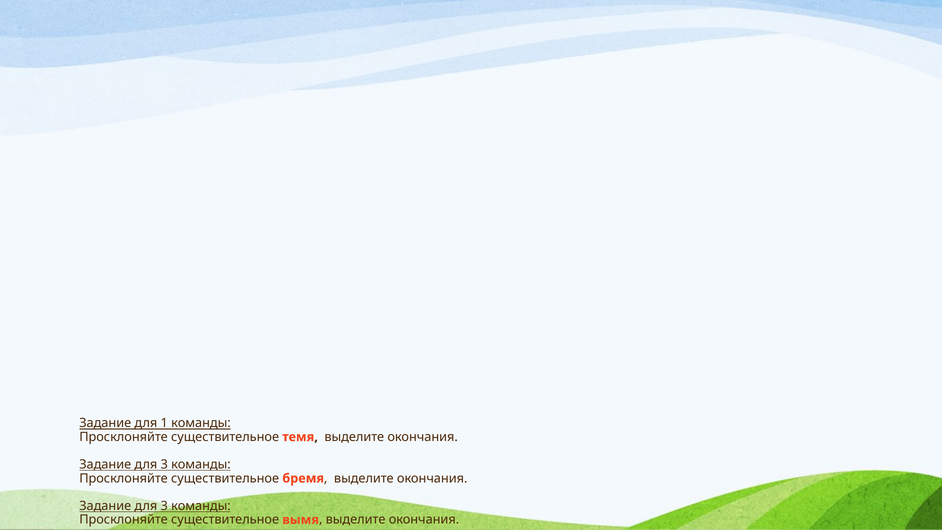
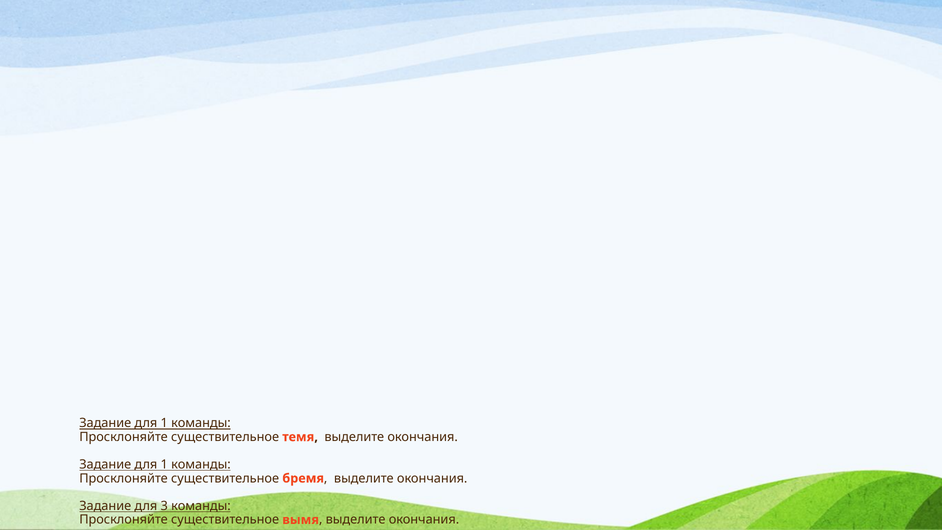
3 at (164, 464): 3 -> 1
